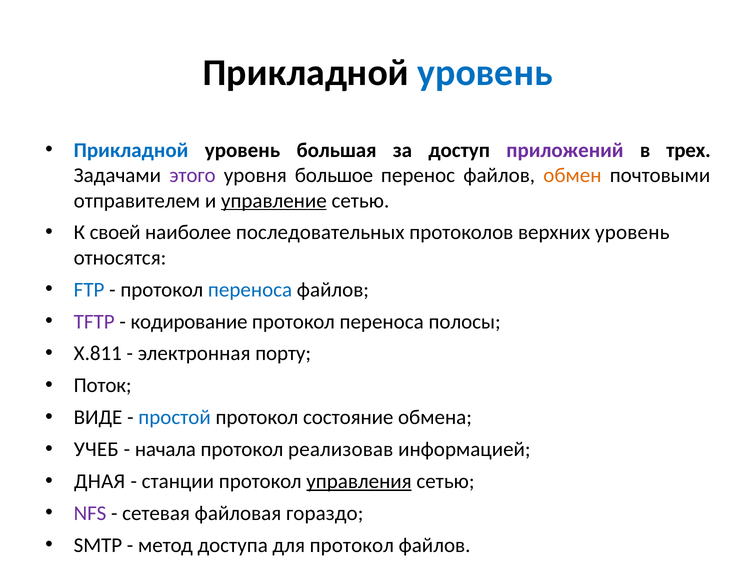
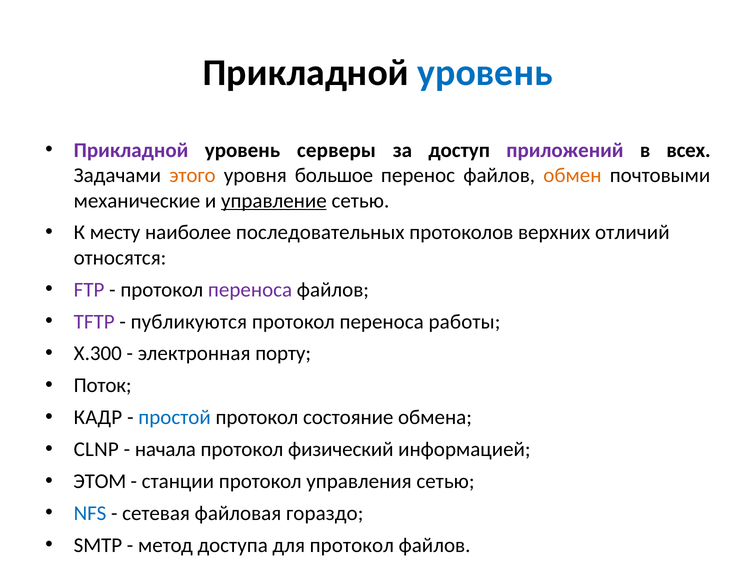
Прикладной at (131, 150) colour: blue -> purple
большая: большая -> серверы
трех: трех -> всех
этого colour: purple -> orange
отправителем: отправителем -> механические
своей: своей -> месту
верхних уровень: уровень -> отличий
FTP colour: blue -> purple
переноса at (250, 290) colour: blue -> purple
кодирование: кодирование -> публикуются
полосы: полосы -> работы
X.811: X.811 -> X.300
ВИДЕ: ВИДЕ -> КАДР
УЧЕБ: УЧЕБ -> CLNP
реализовав: реализовав -> физический
ДНАЯ: ДНАЯ -> ЭТОМ
управления underline: present -> none
NFS colour: purple -> blue
